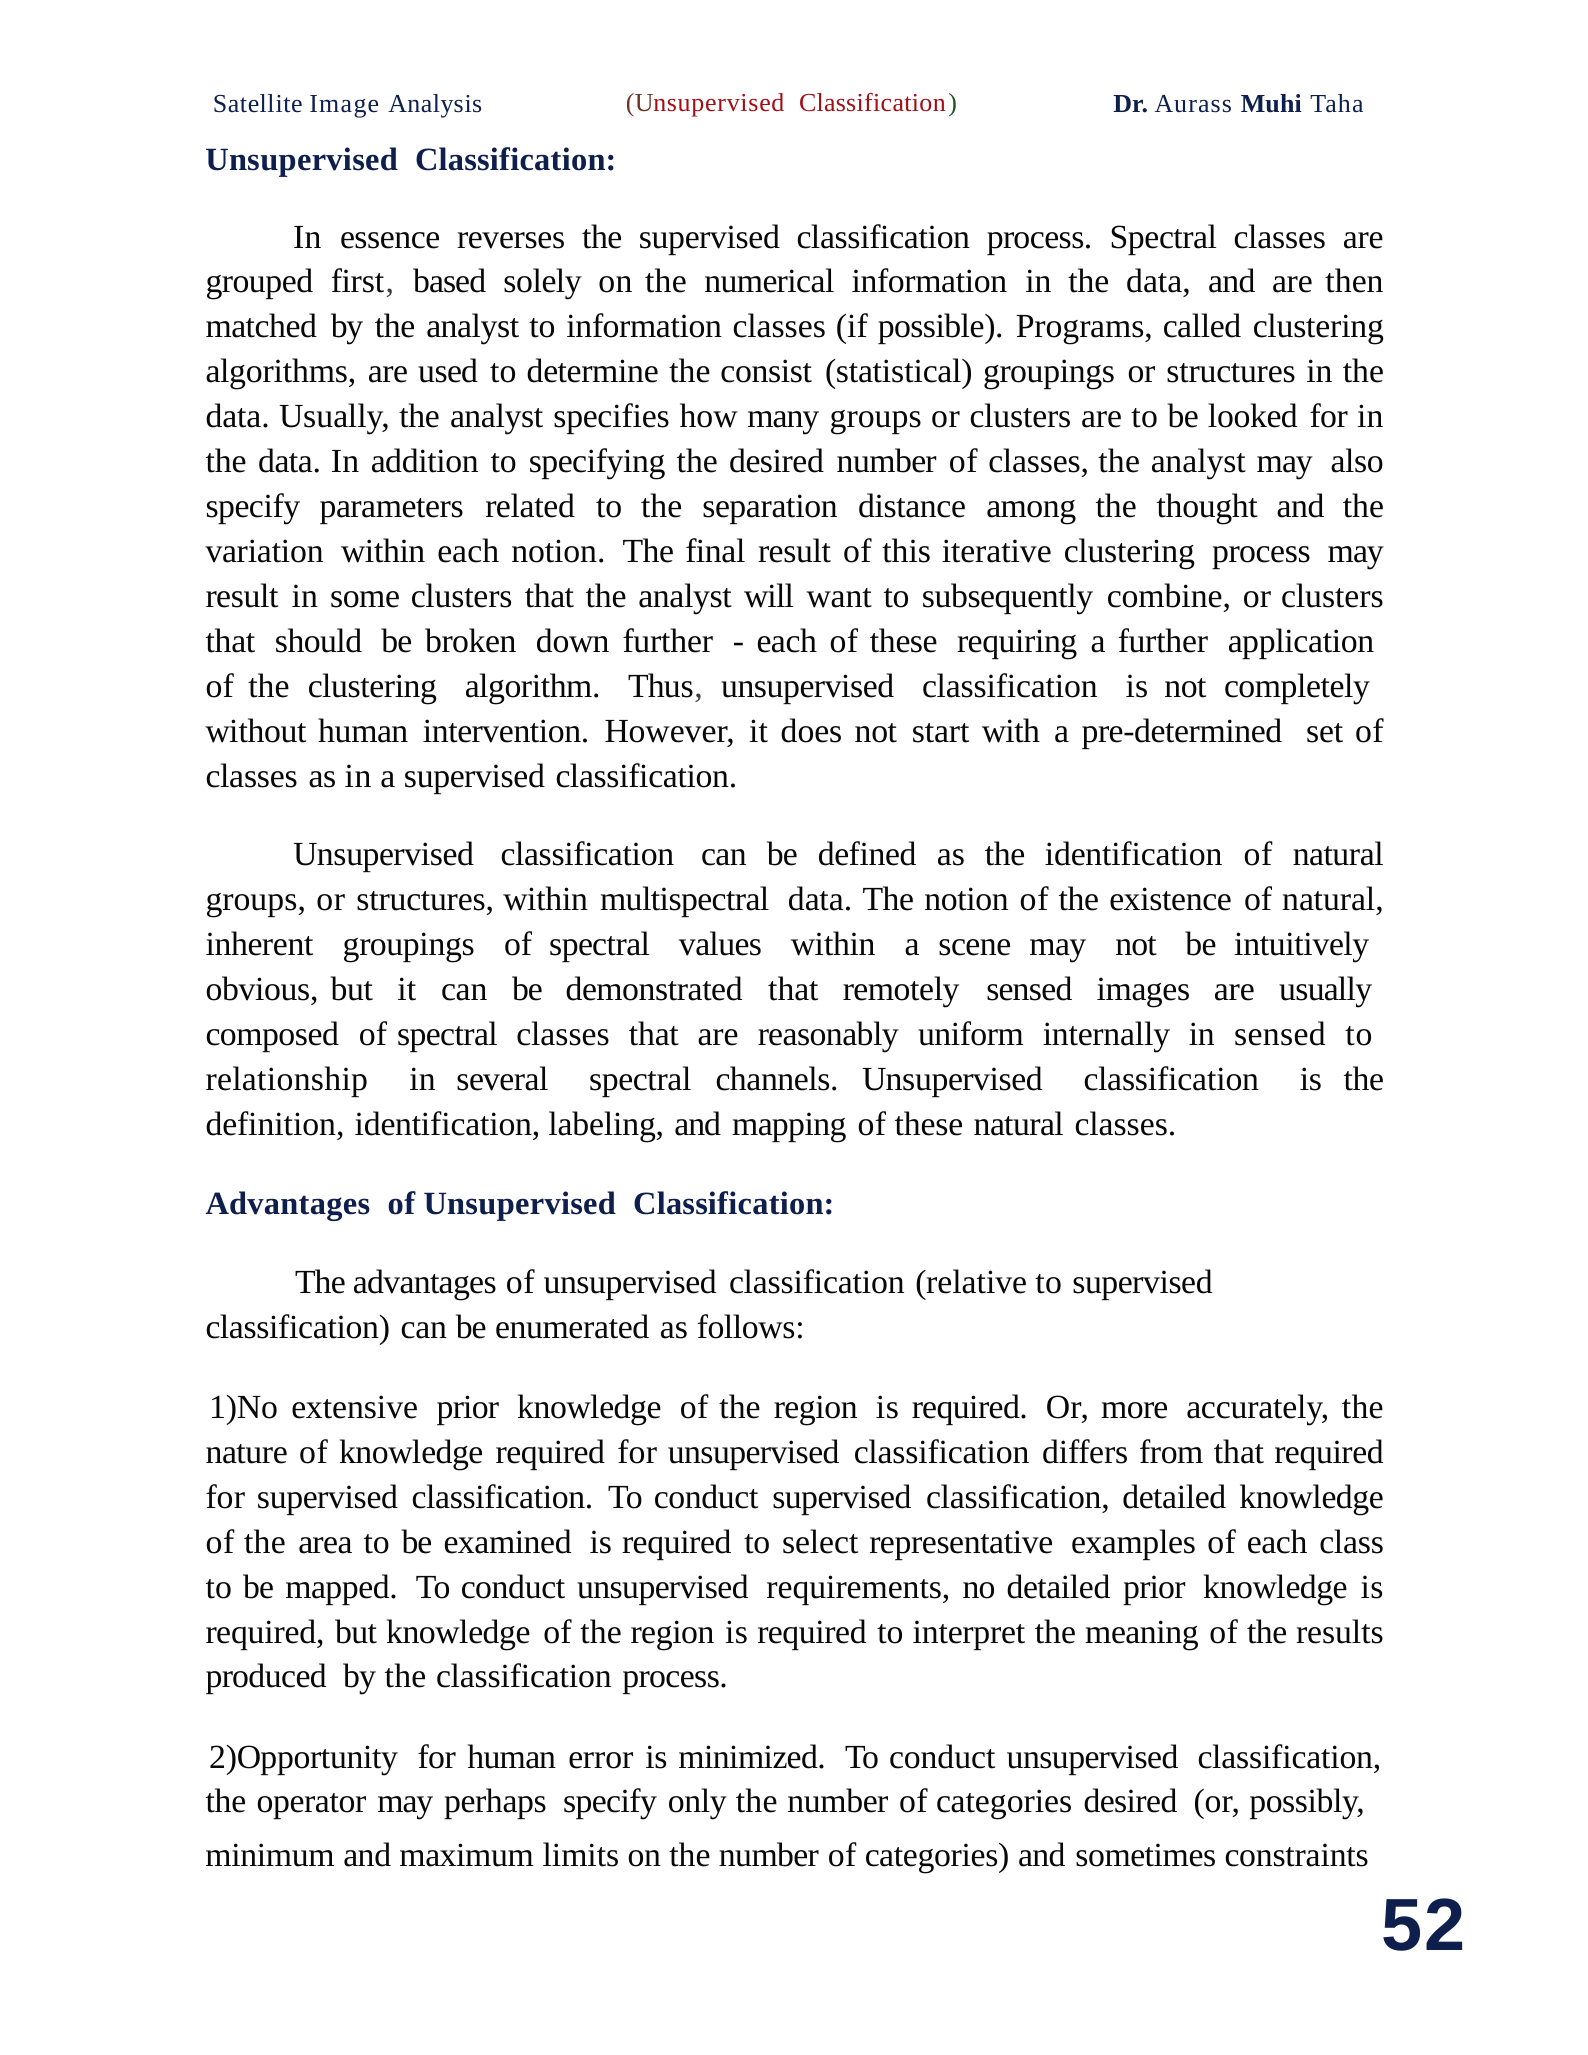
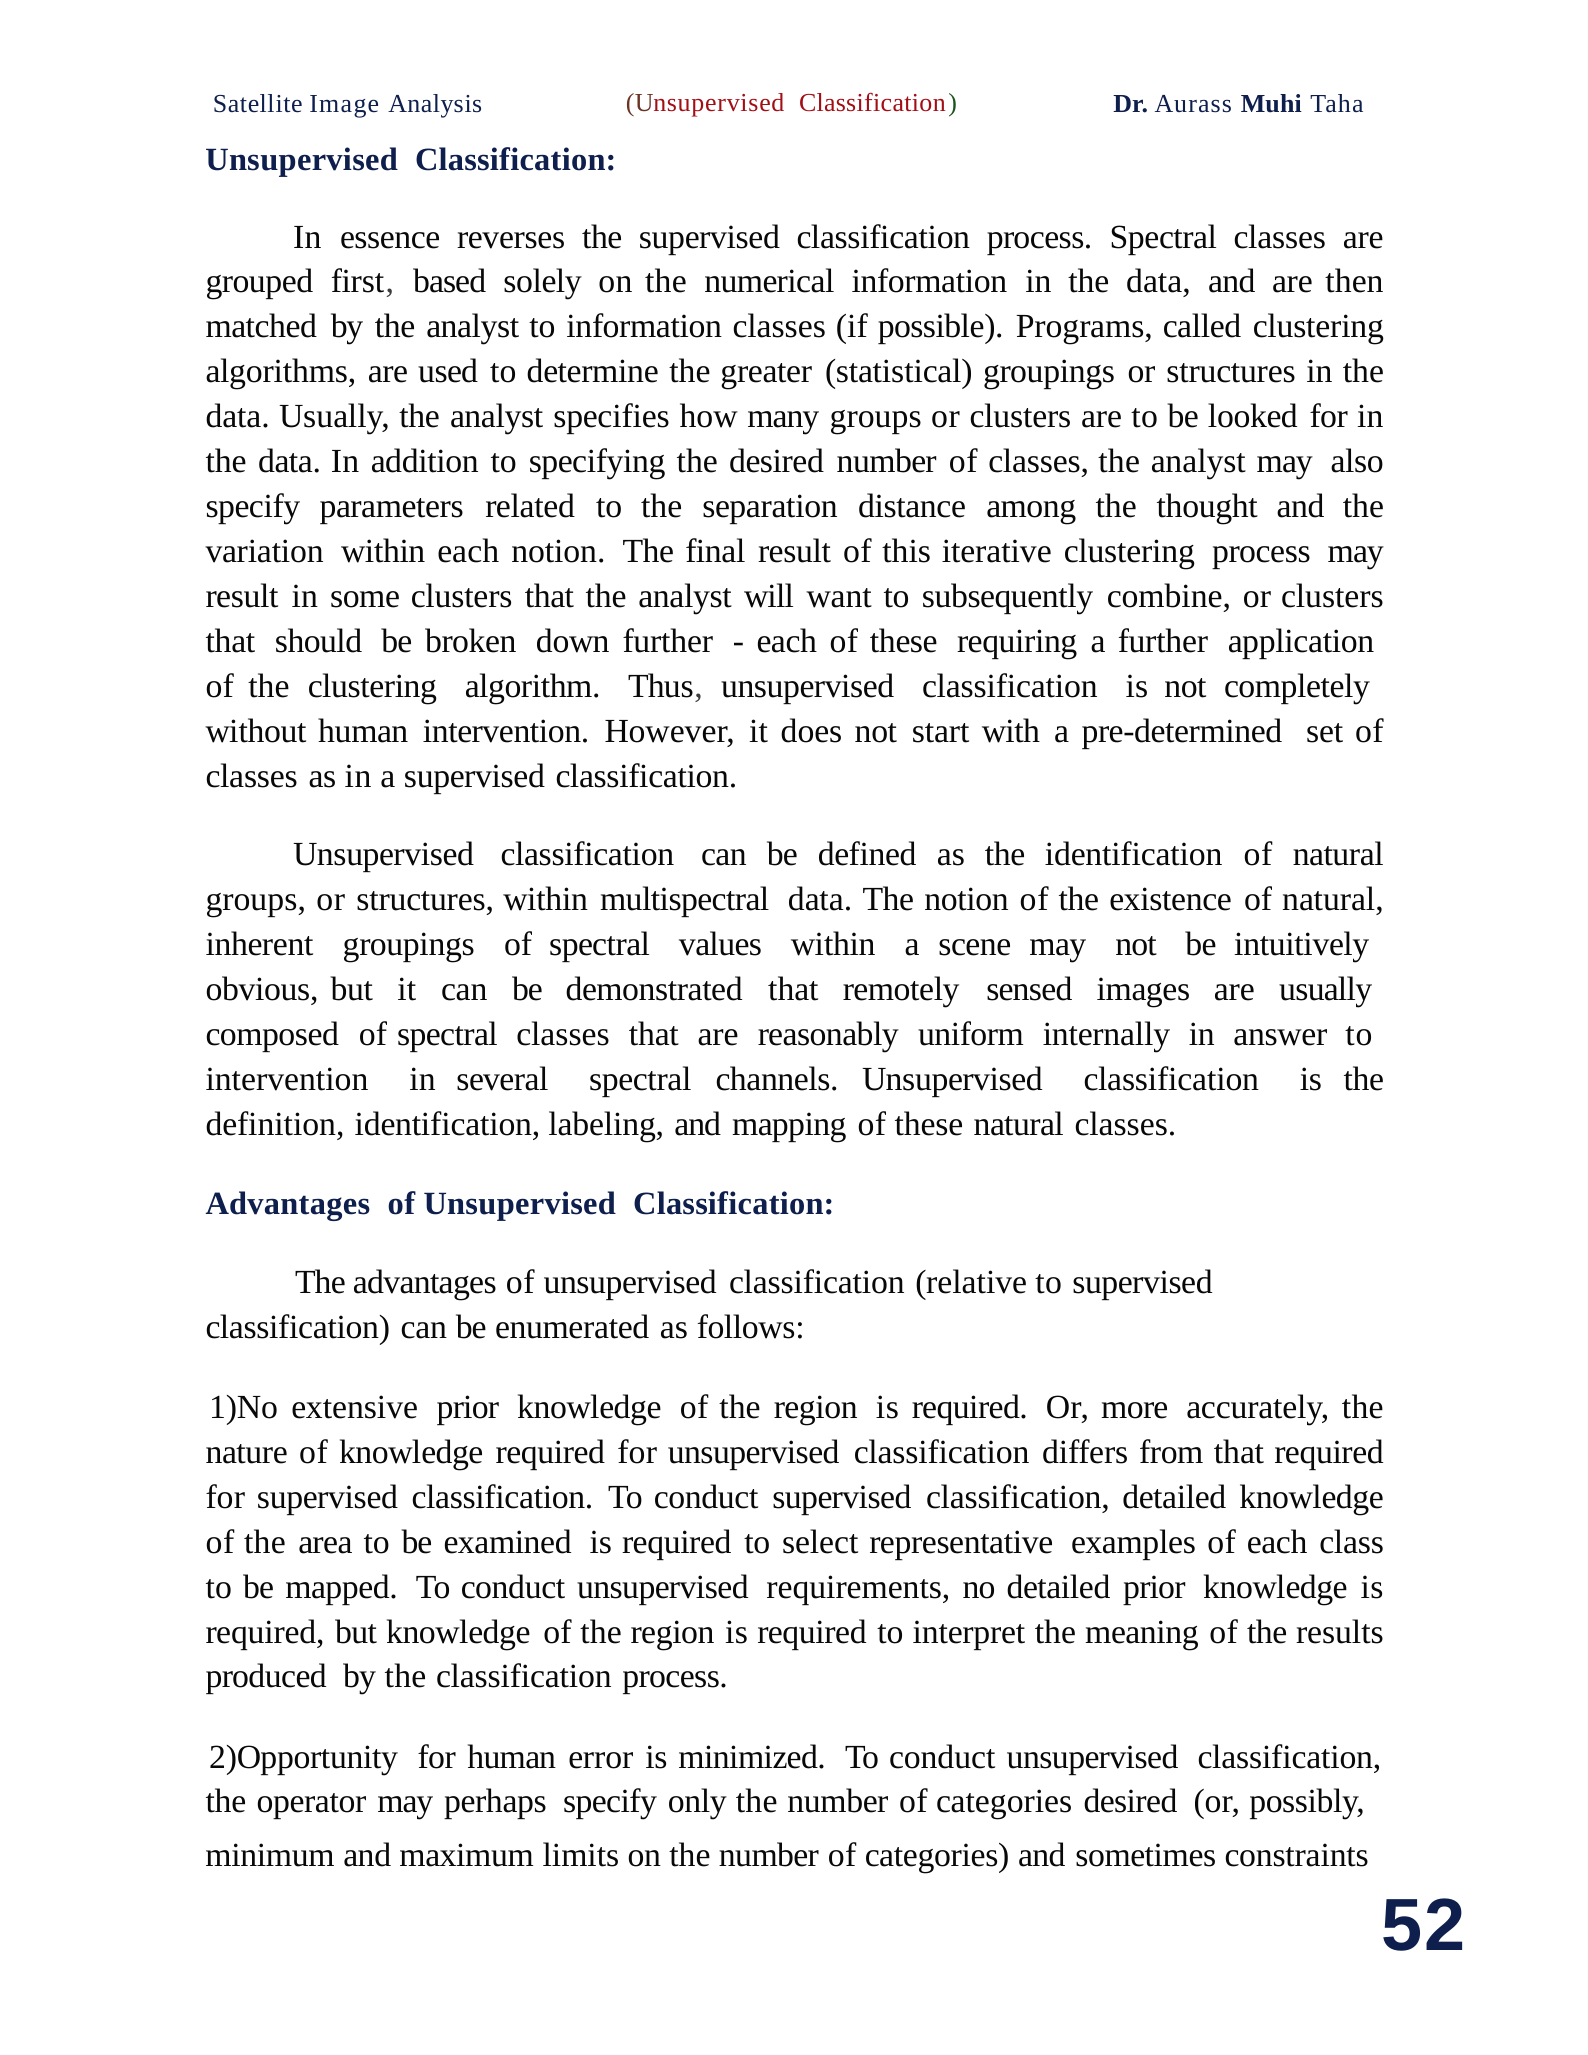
consist: consist -> greater
in sensed: sensed -> answer
relationship at (287, 1079): relationship -> intervention
